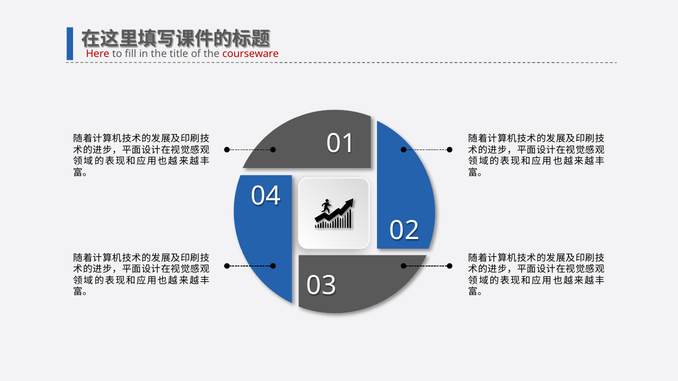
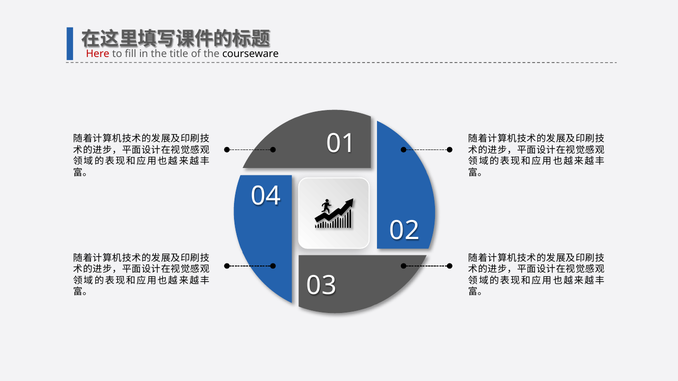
courseware colour: red -> black
